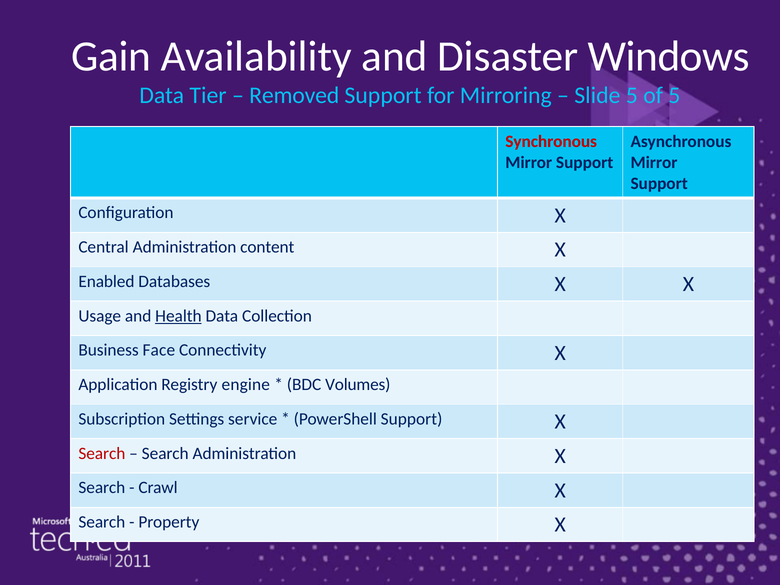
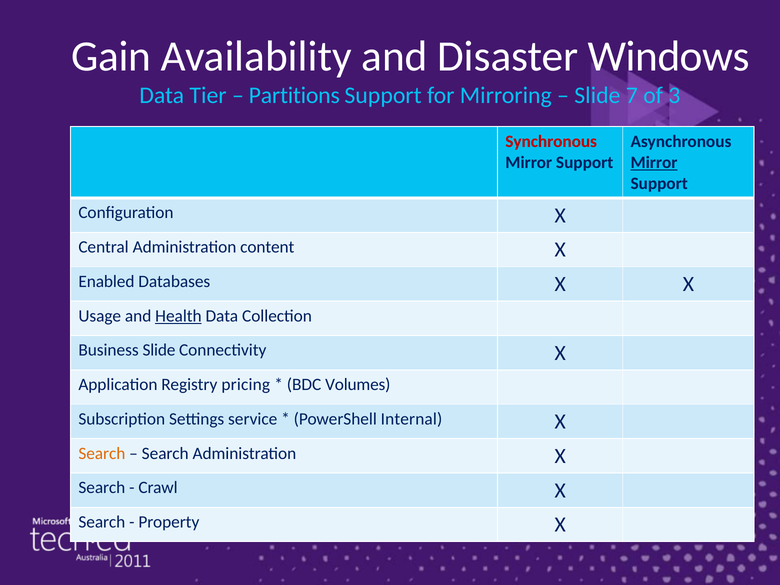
Removed: Removed -> Partitions
Slide 5: 5 -> 7
of 5: 5 -> 3
Mirror at (654, 163) underline: none -> present
Business Face: Face -> Slide
engine: engine -> pricing
PowerShell Support: Support -> Internal
Search at (102, 453) colour: red -> orange
